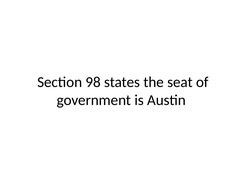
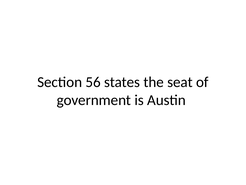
98: 98 -> 56
